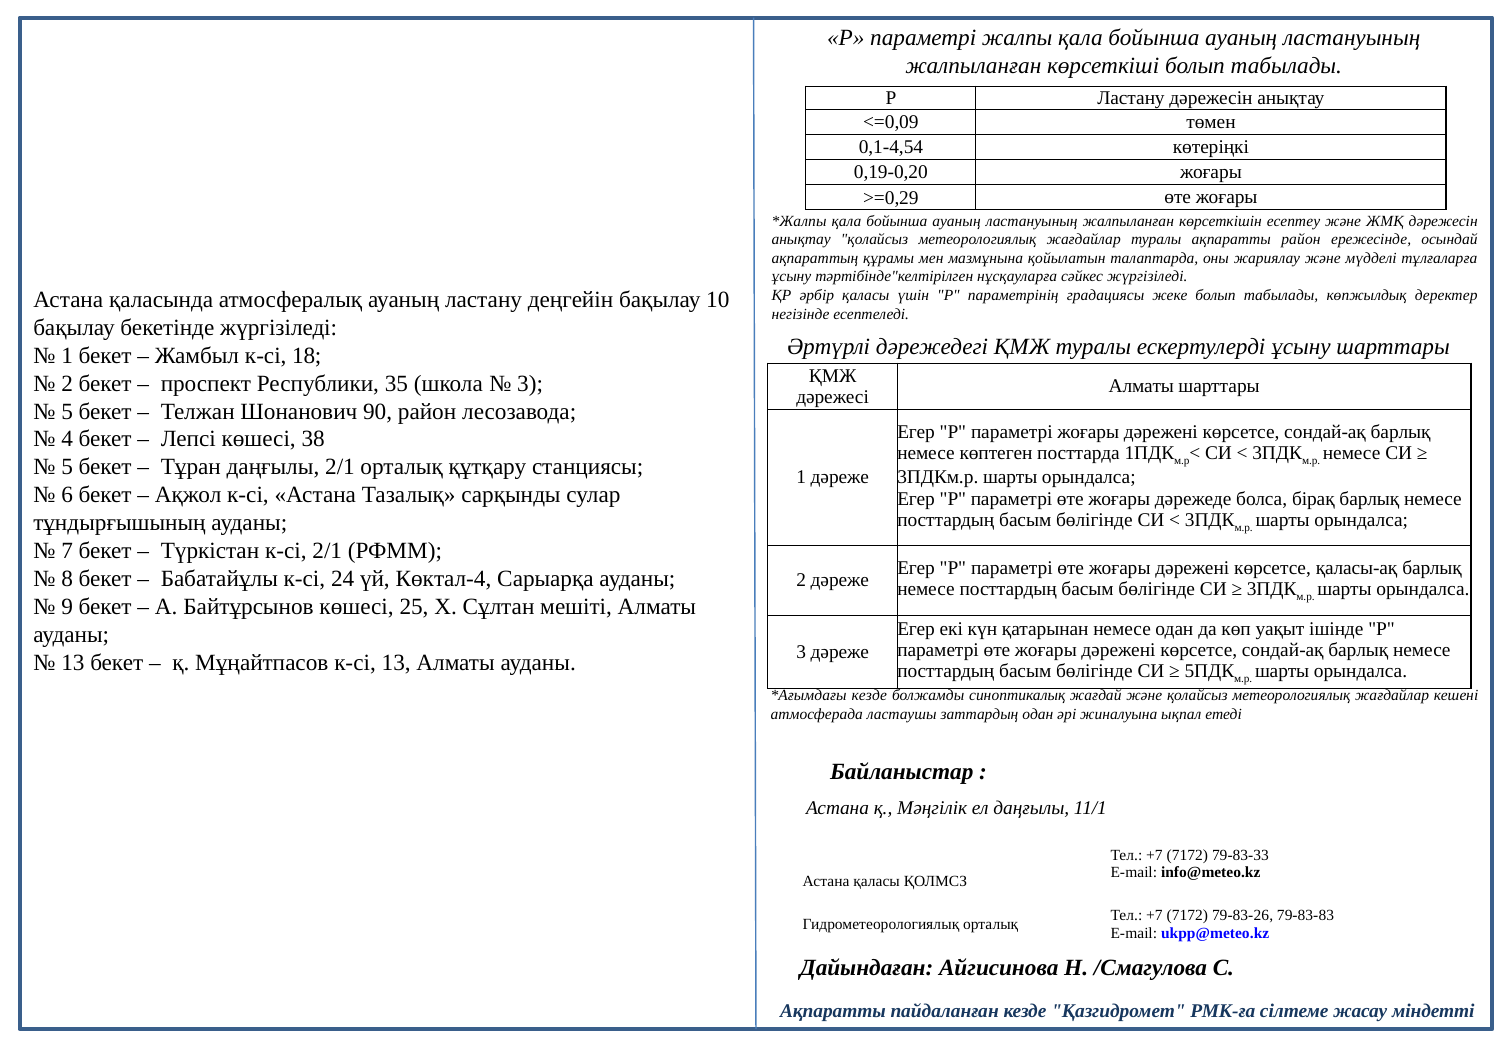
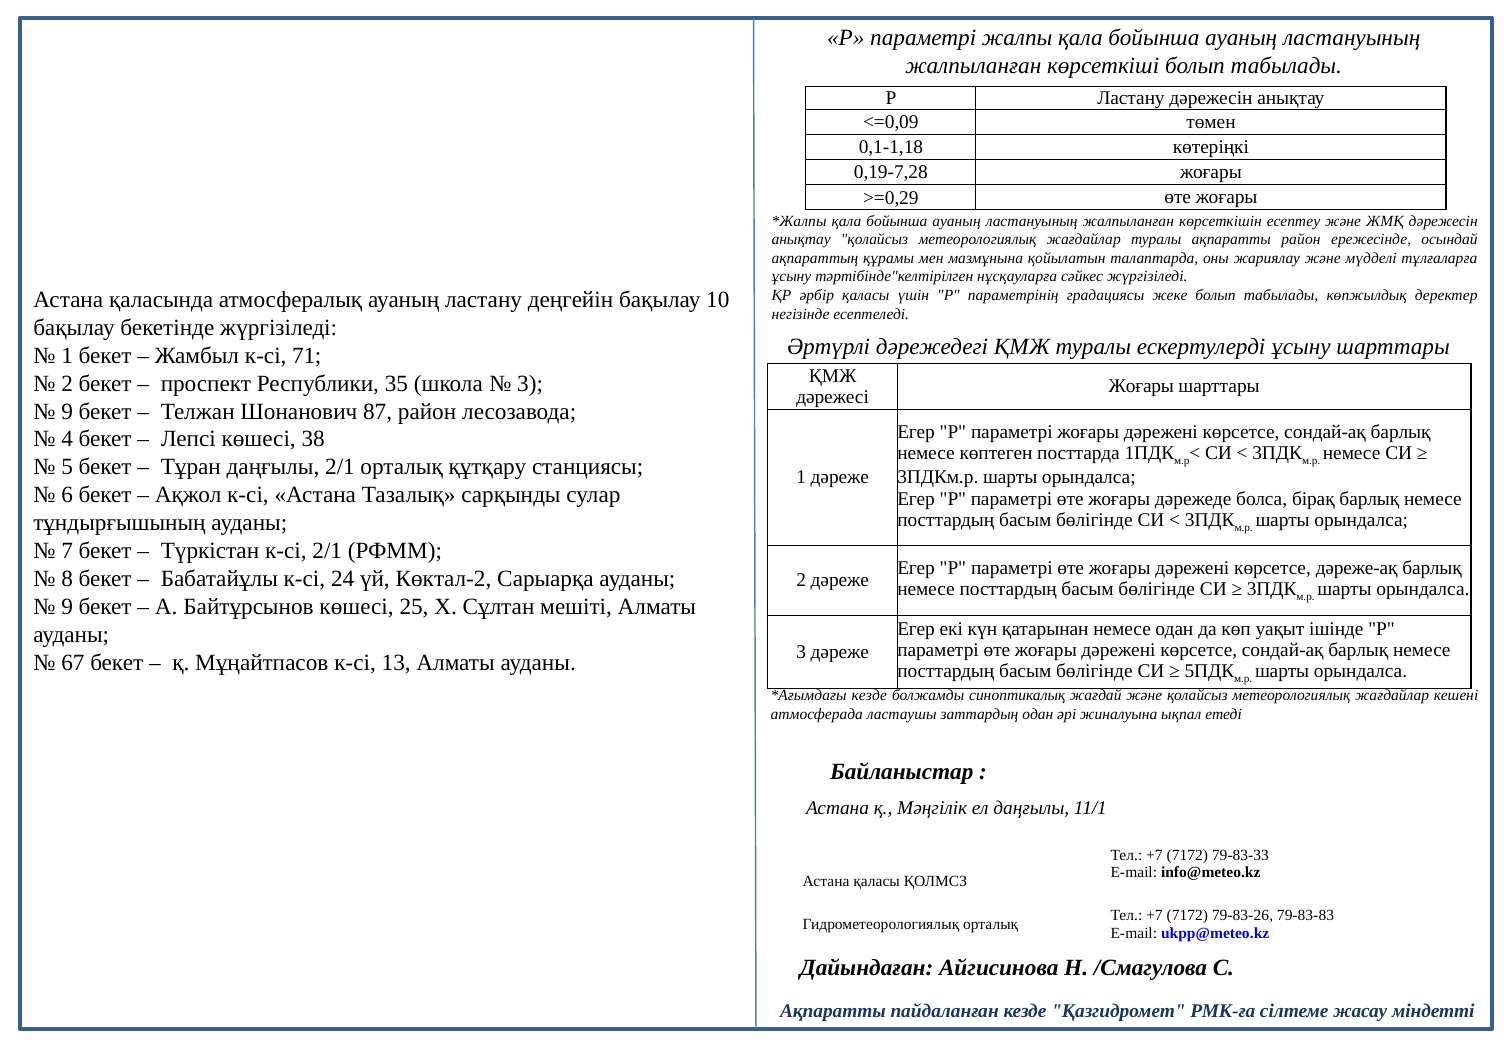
0,1-4,54: 0,1-4,54 -> 0,1-1,18
0,19-0,20: 0,19-0,20 -> 0,19-7,28
18: 18 -> 71
Алматы at (1141, 386): Алматы -> Жоғары
5 at (67, 411): 5 -> 9
90: 90 -> 87
қаласы-ақ: қаласы-ақ -> дәреже-ақ
Көктал-4: Көктал-4 -> Көктал-2
13 at (73, 662): 13 -> 67
